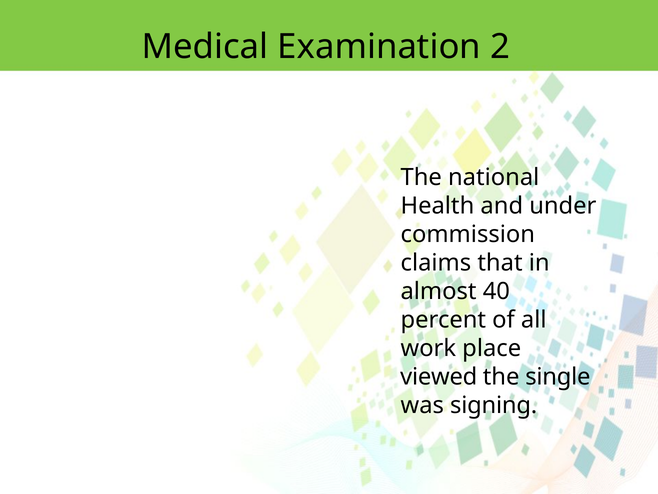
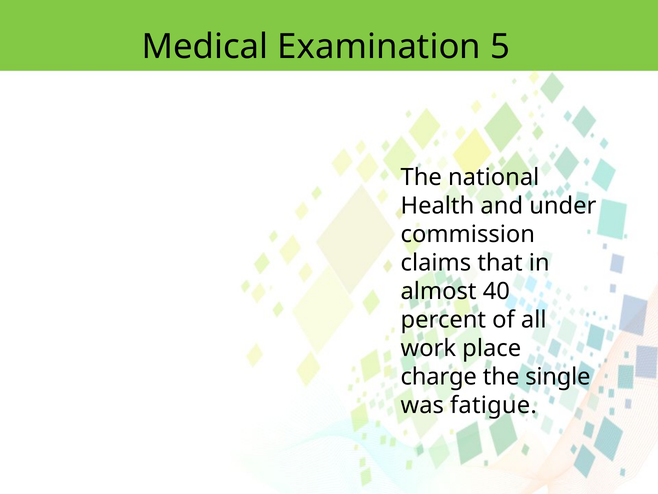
2: 2 -> 5
viewed: viewed -> charge
signing: signing -> fatigue
